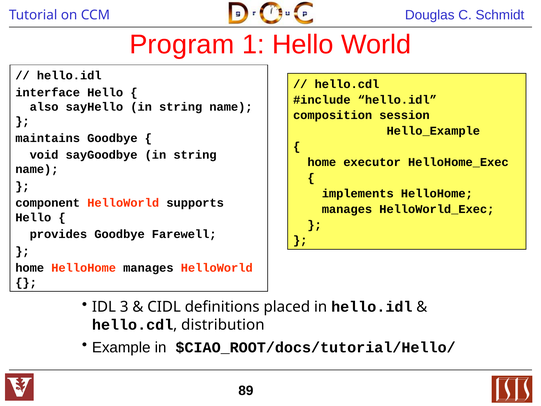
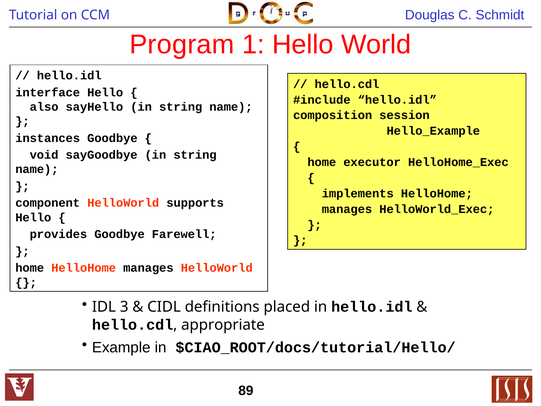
maintains: maintains -> instances
distribution: distribution -> appropriate
